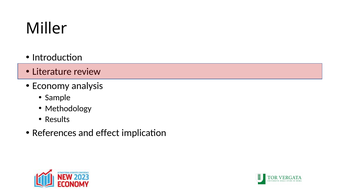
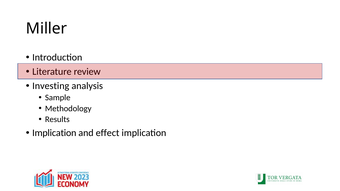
Economy: Economy -> Investing
References at (54, 133): References -> Implication
